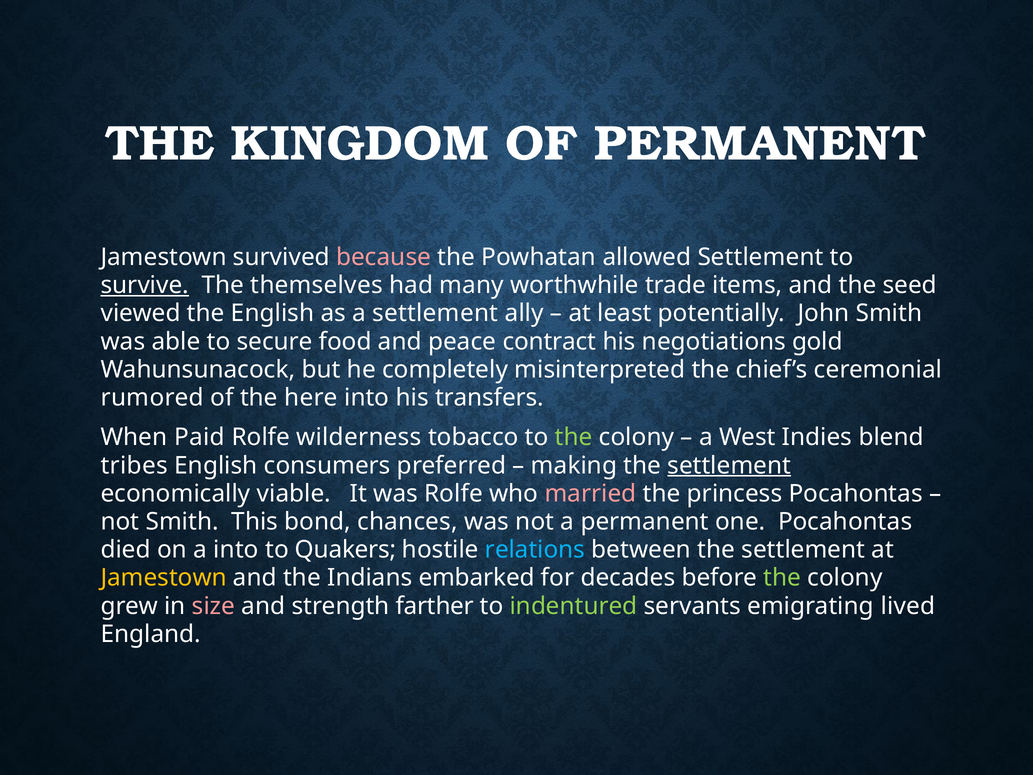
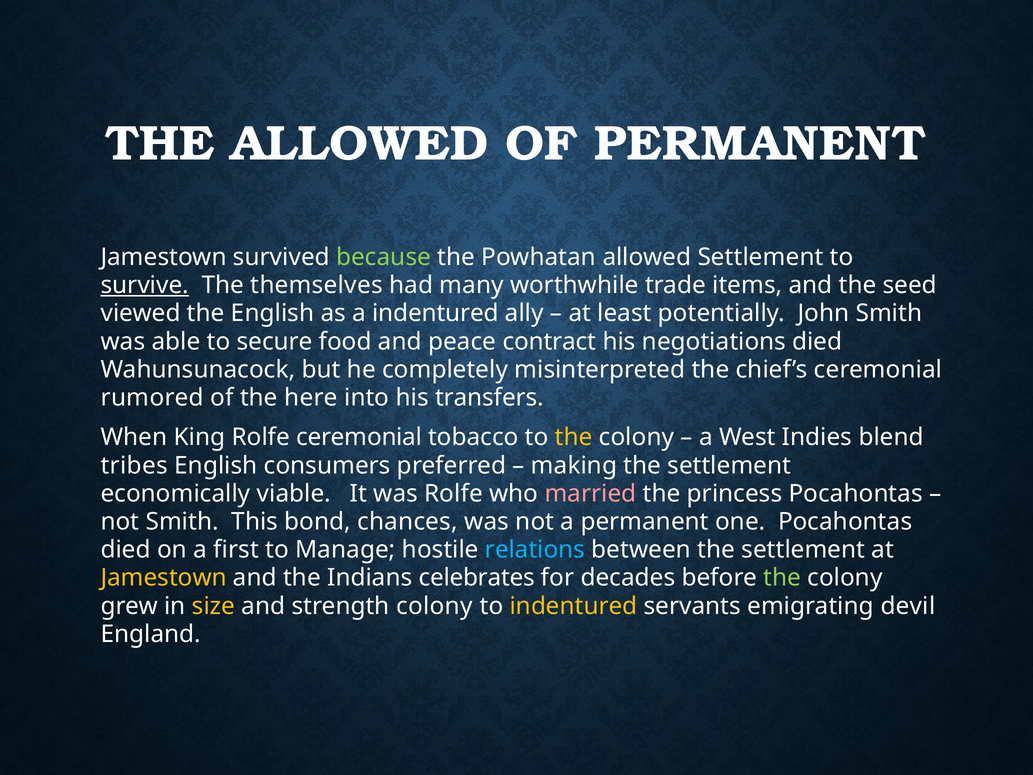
THE KINGDOM: KINGDOM -> ALLOWED
because colour: pink -> light green
a settlement: settlement -> indentured
negotiations gold: gold -> died
Paid: Paid -> King
Rolfe wilderness: wilderness -> ceremonial
the at (574, 437) colour: light green -> yellow
settlement at (729, 465) underline: present -> none
a into: into -> first
Quakers: Quakers -> Manage
embarked: embarked -> celebrates
size colour: pink -> yellow
strength farther: farther -> colony
indentured at (574, 606) colour: light green -> yellow
lived: lived -> devil
